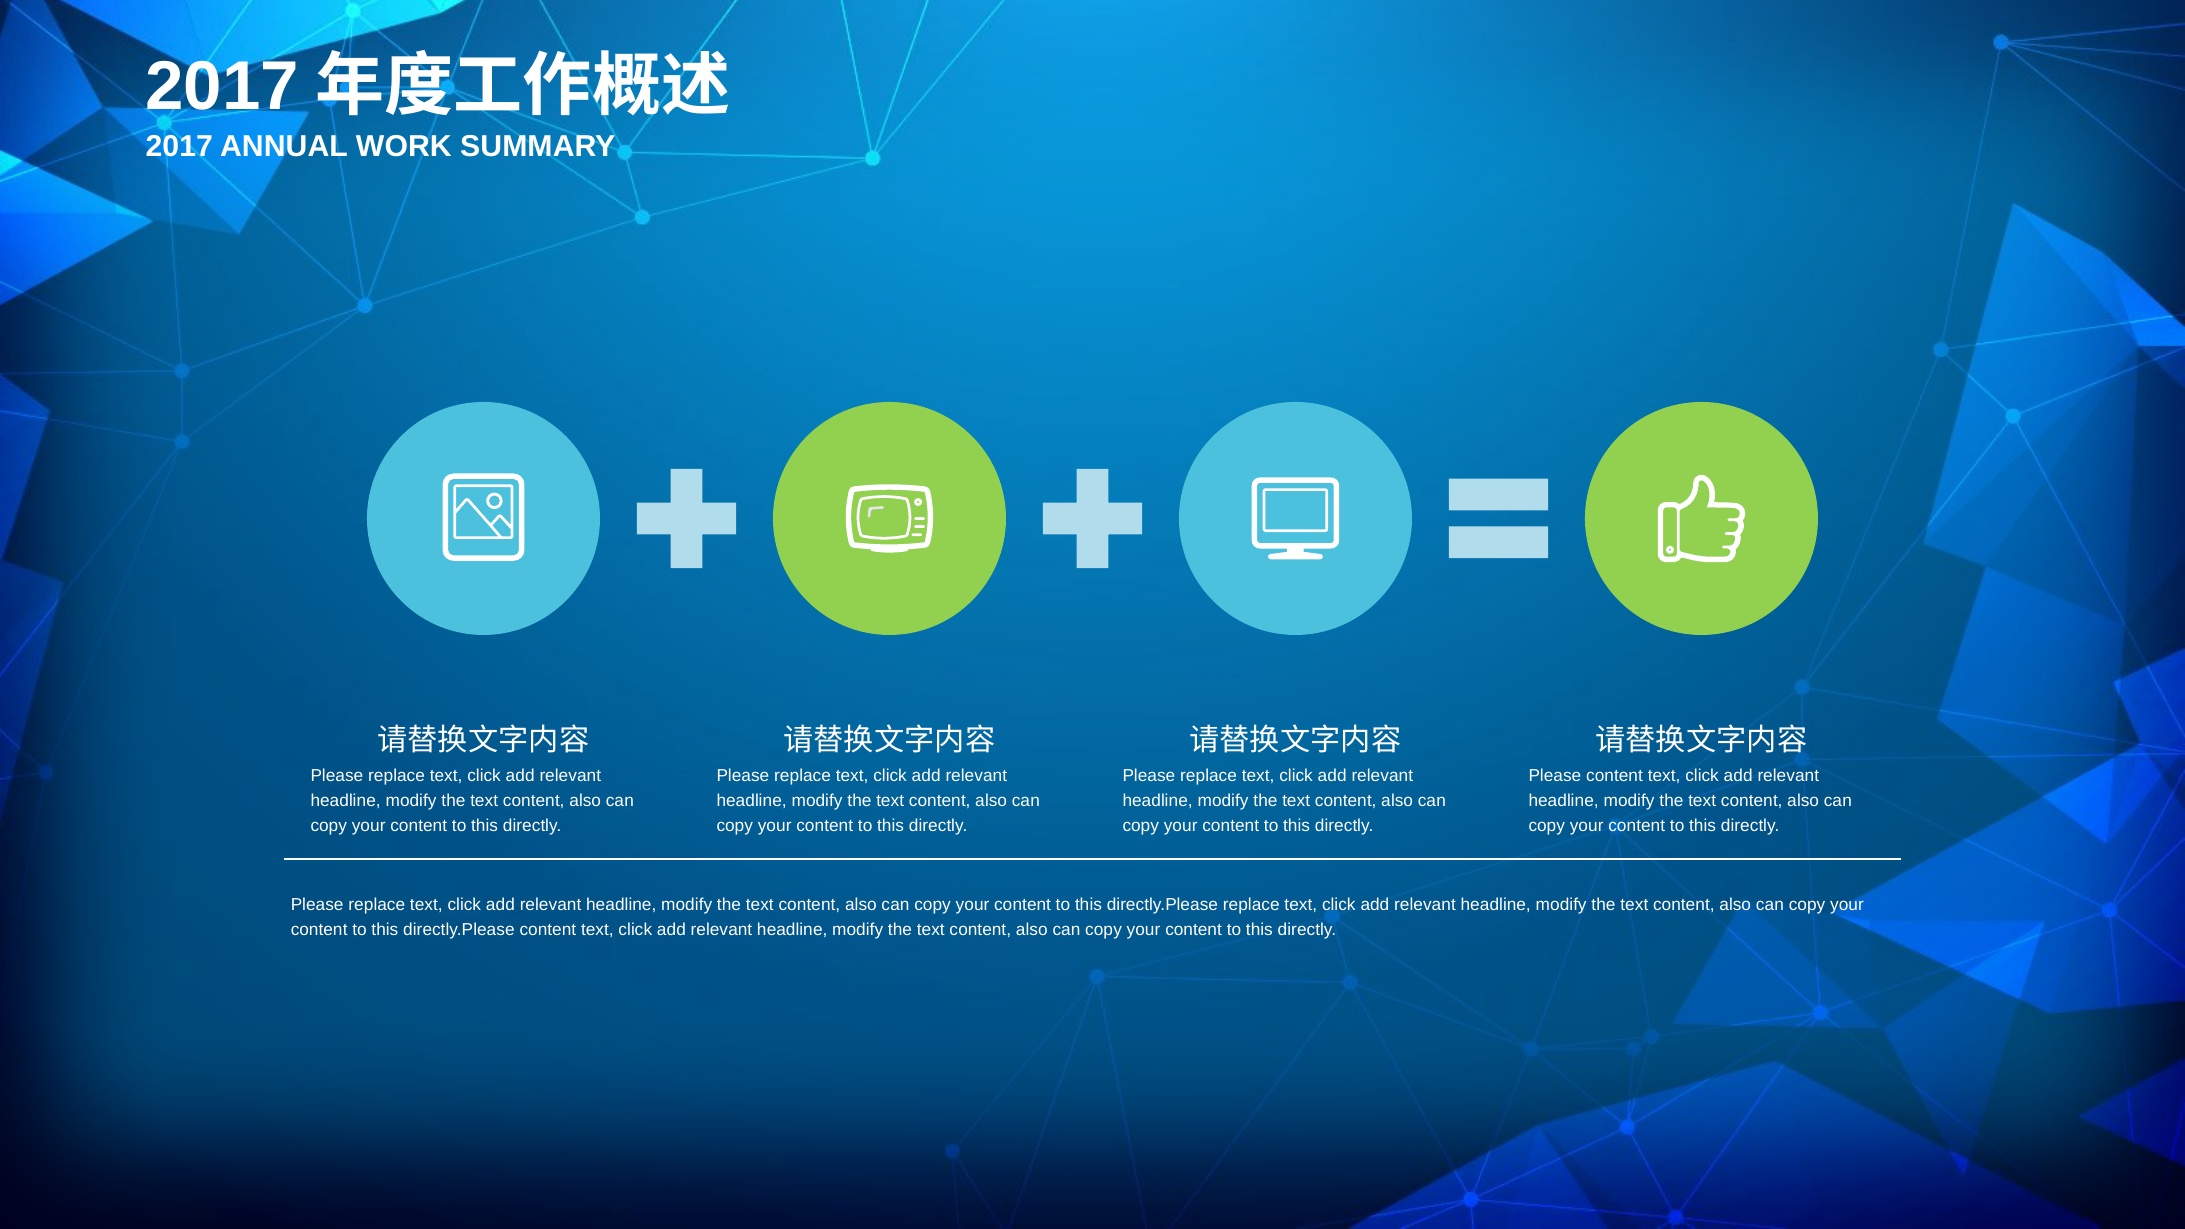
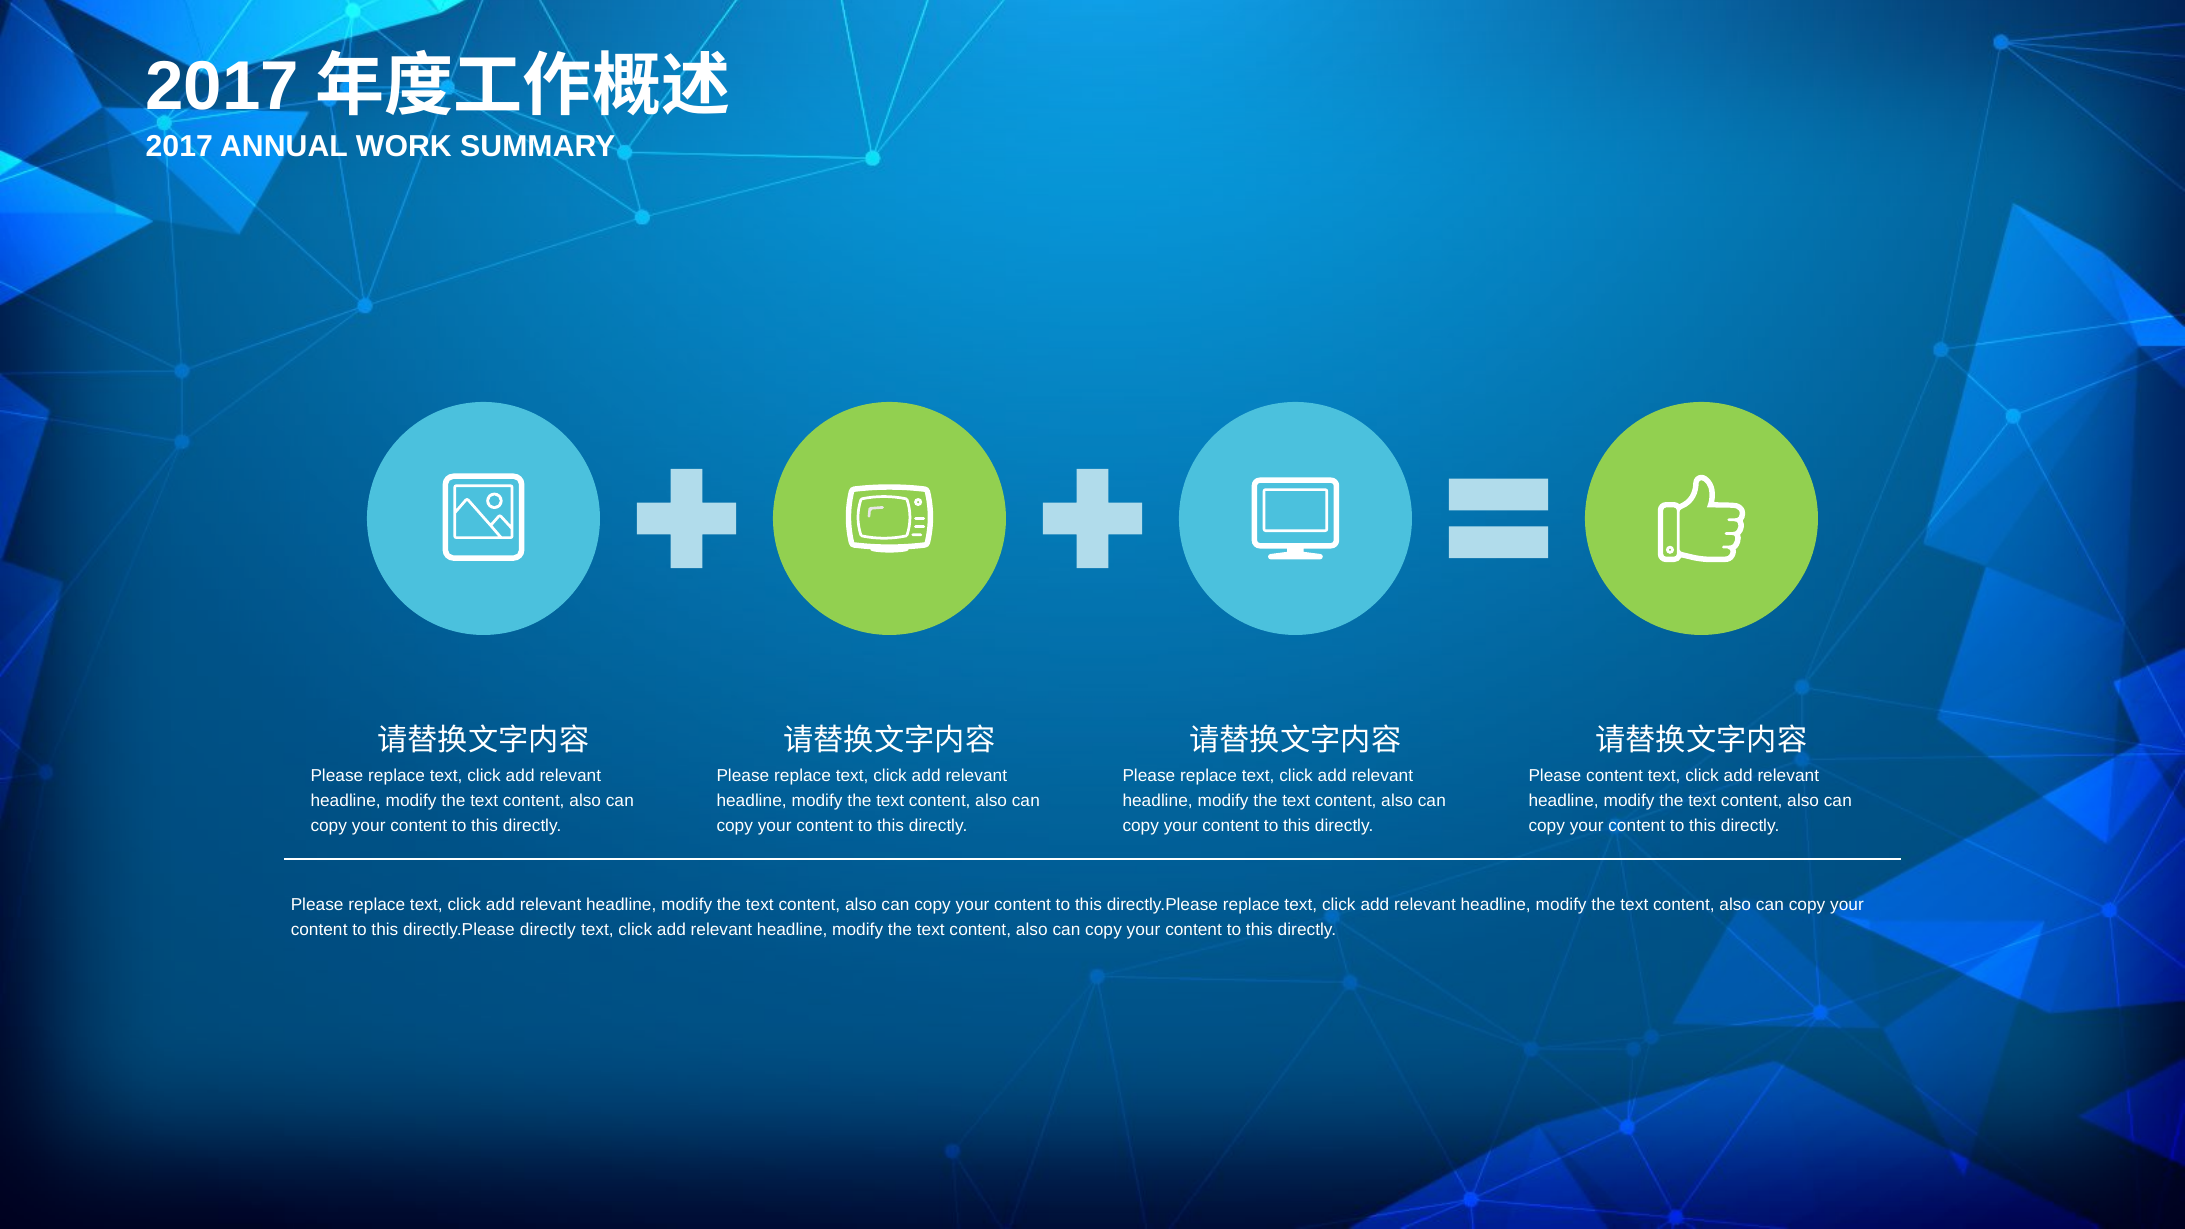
directly.Please content: content -> directly
